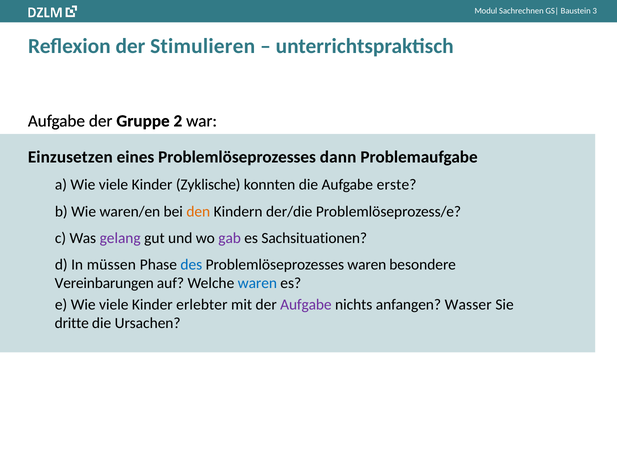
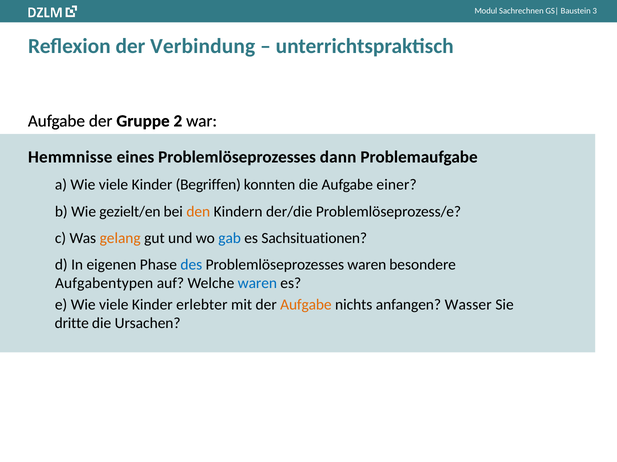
Stimulieren: Stimulieren -> Verbindung
Einzusetzen: Einzusetzen -> Hemmnisse
Zyklische: Zyklische -> Begriffen
erste: erste -> einer
waren/en: waren/en -> gezielt/en
gelang colour: purple -> orange
gab colour: purple -> blue
müssen: müssen -> eigenen
Vereinbarungen: Vereinbarungen -> Aufgabentypen
Aufgabe at (306, 305) colour: purple -> orange
